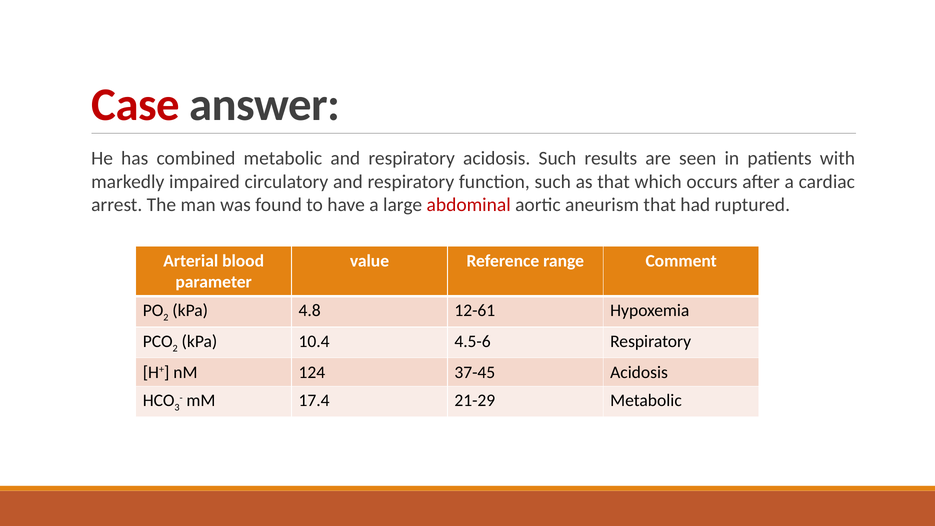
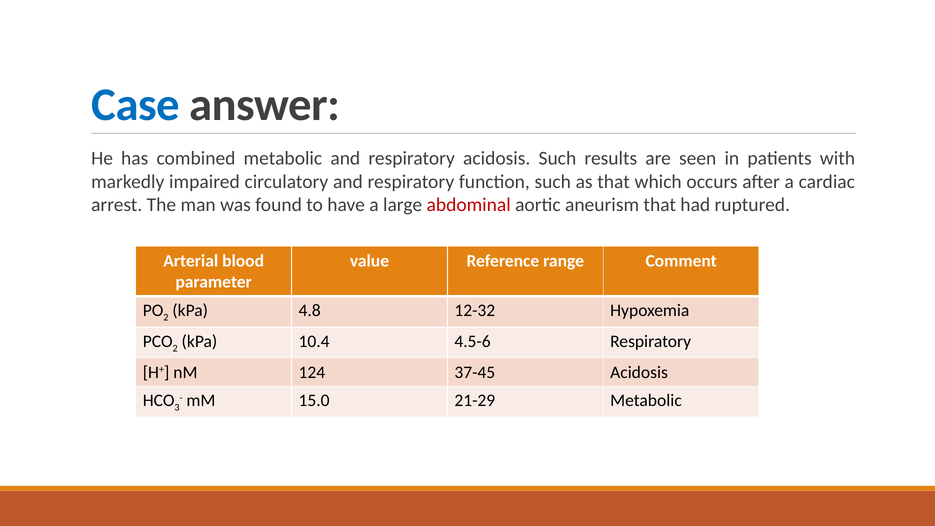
Case colour: red -> blue
12-61: 12-61 -> 12-32
17.4: 17.4 -> 15.0
